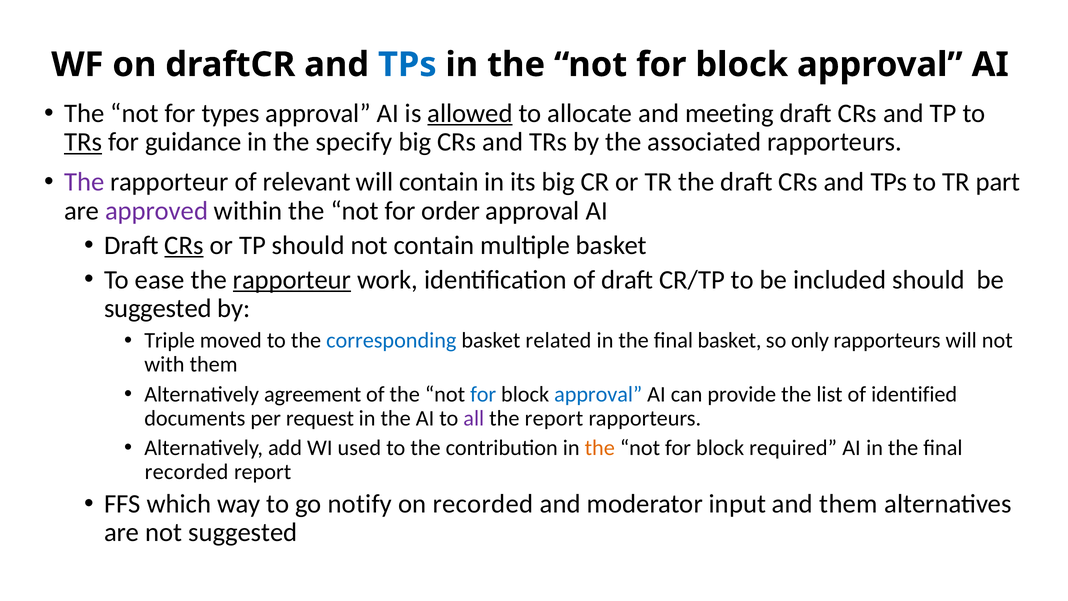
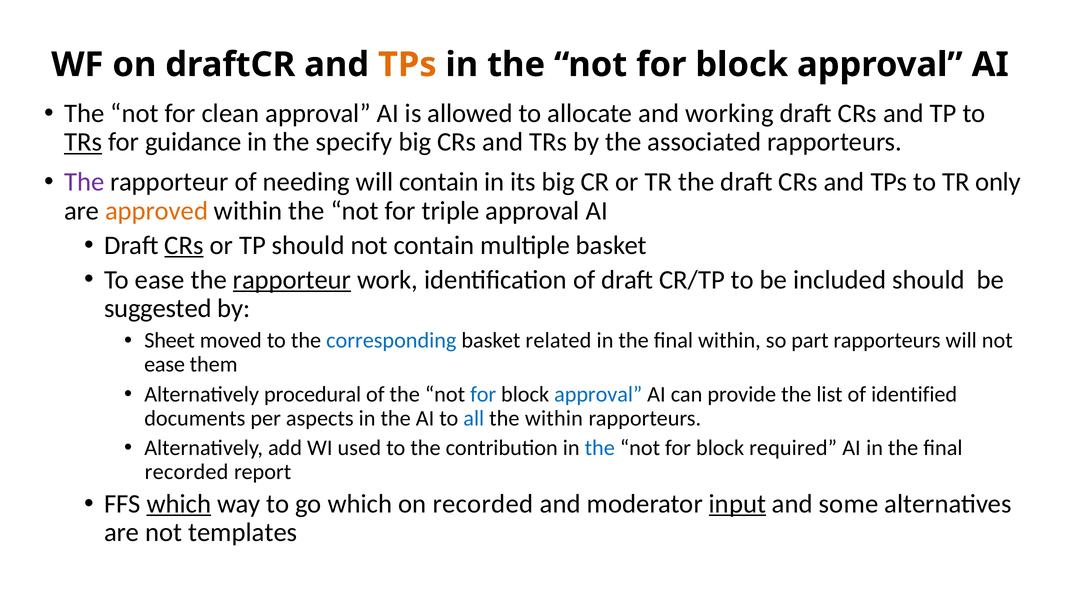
TPs at (407, 65) colour: blue -> orange
types: types -> clean
allowed underline: present -> none
meeting: meeting -> working
relevant: relevant -> needing
part: part -> only
approved colour: purple -> orange
order: order -> triple
Triple: Triple -> Sheet
final basket: basket -> within
only: only -> part
with at (164, 364): with -> ease
agreement: agreement -> procedural
request: request -> aspects
all colour: purple -> blue
the report: report -> within
the at (600, 448) colour: orange -> blue
which at (179, 504) underline: none -> present
go notify: notify -> which
input underline: none -> present
and them: them -> some
not suggested: suggested -> templates
